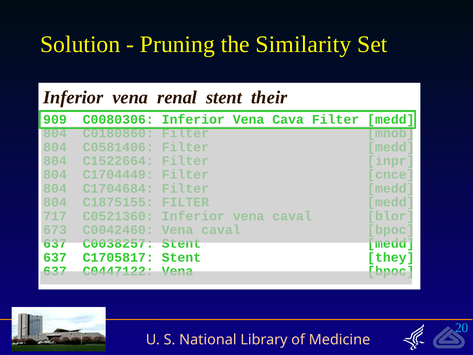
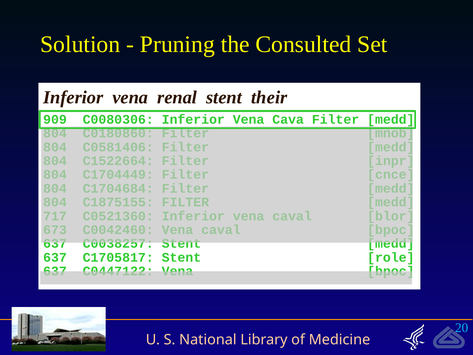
Similarity: Similarity -> Consulted
they: they -> role
